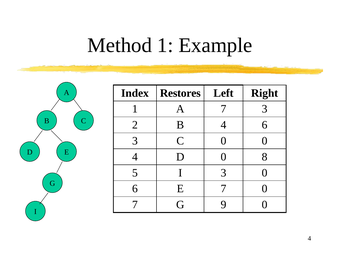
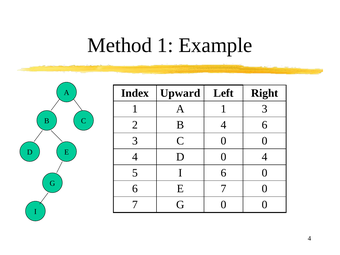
Restores: Restores -> Upward
A 7: 7 -> 1
D 0 8: 8 -> 4
I 3: 3 -> 6
G 9: 9 -> 0
